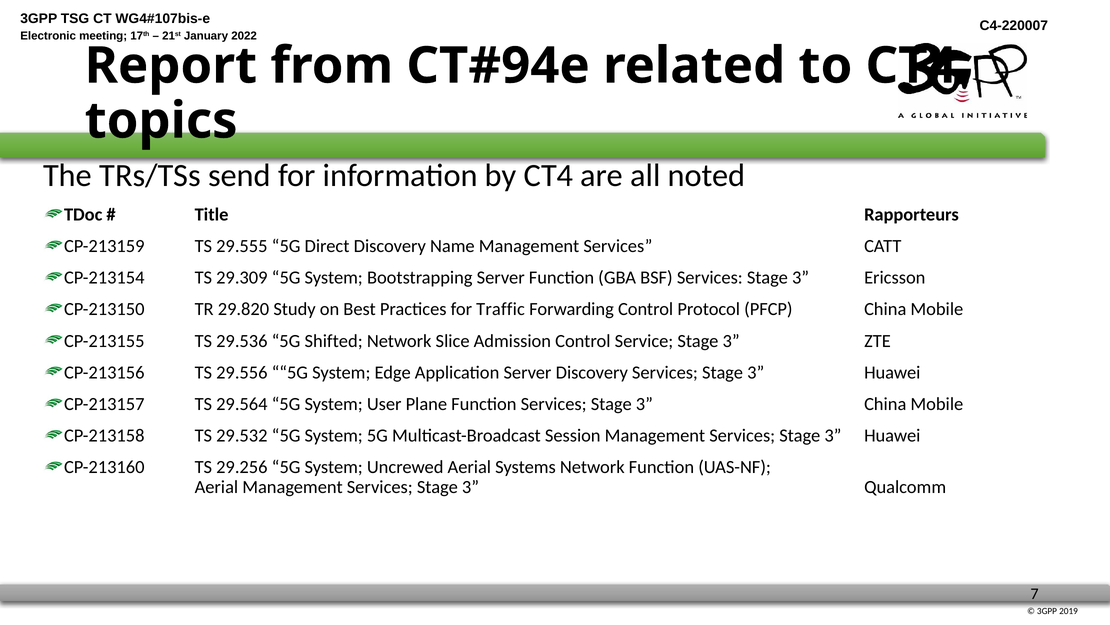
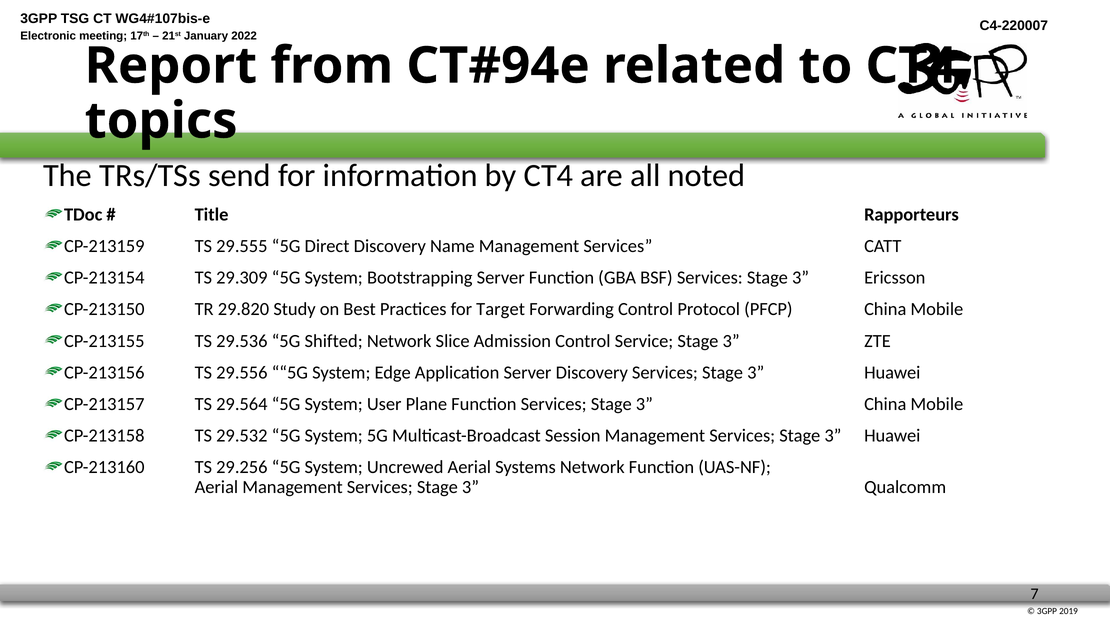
Traffic: Traffic -> Target
